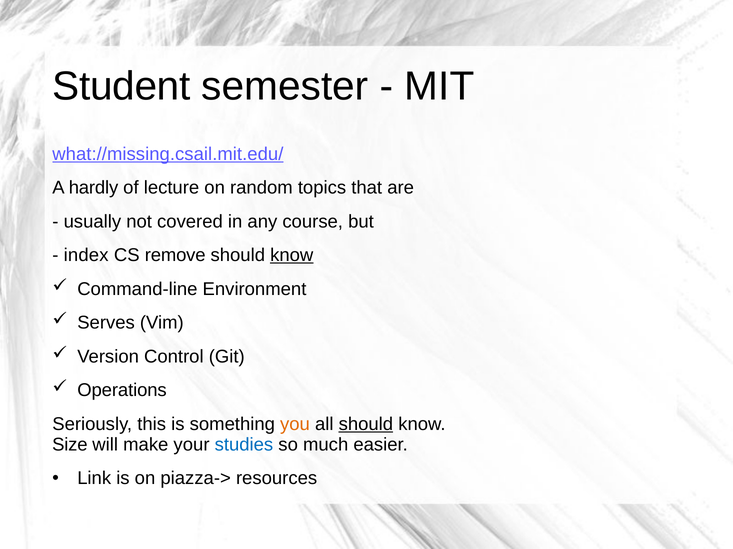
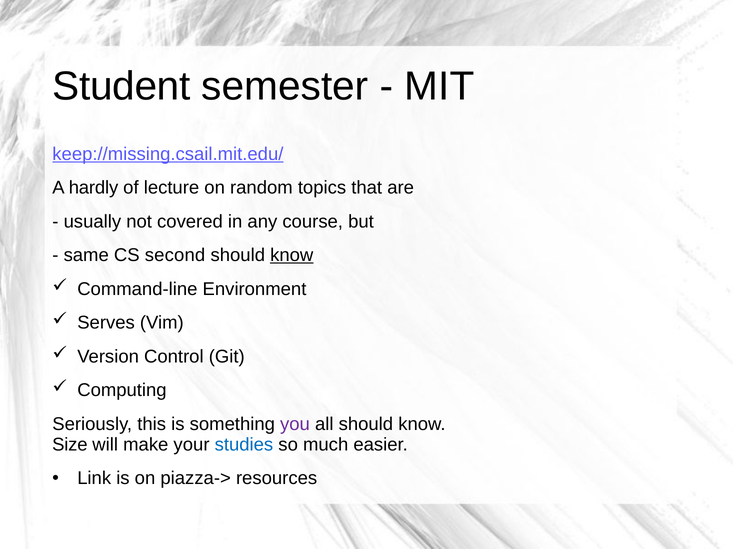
what://missing.csail.mit.edu/: what://missing.csail.mit.edu/ -> keep://missing.csail.mit.edu/
index: index -> same
remove: remove -> second
Operations: Operations -> Computing
you colour: orange -> purple
should at (366, 425) underline: present -> none
